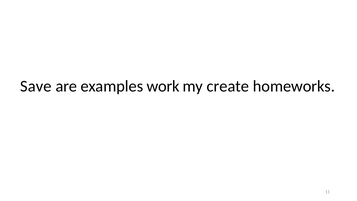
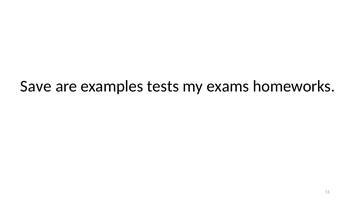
work: work -> tests
create: create -> exams
